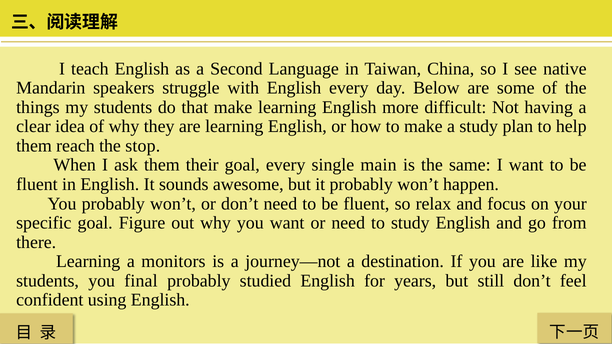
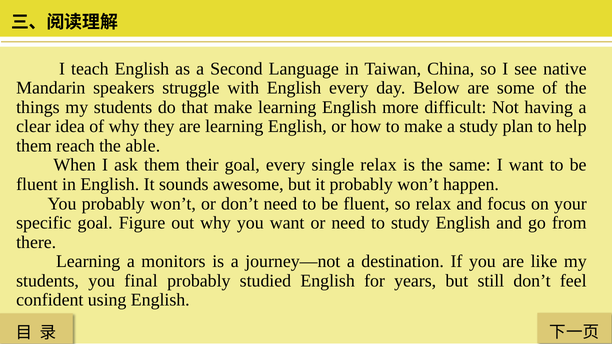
stop: stop -> able
single main: main -> relax
